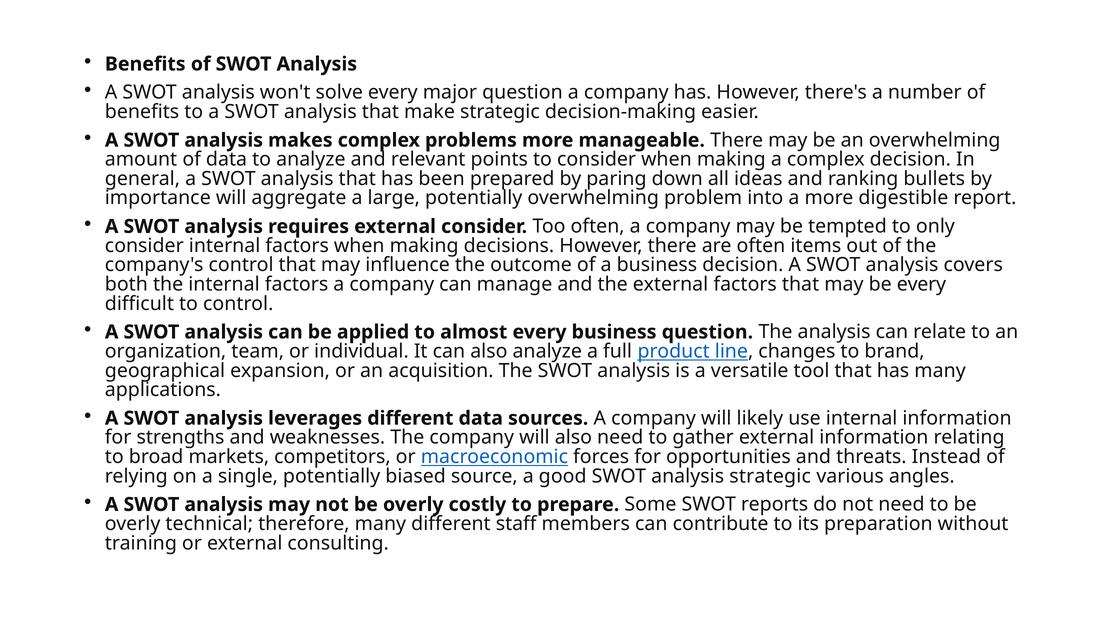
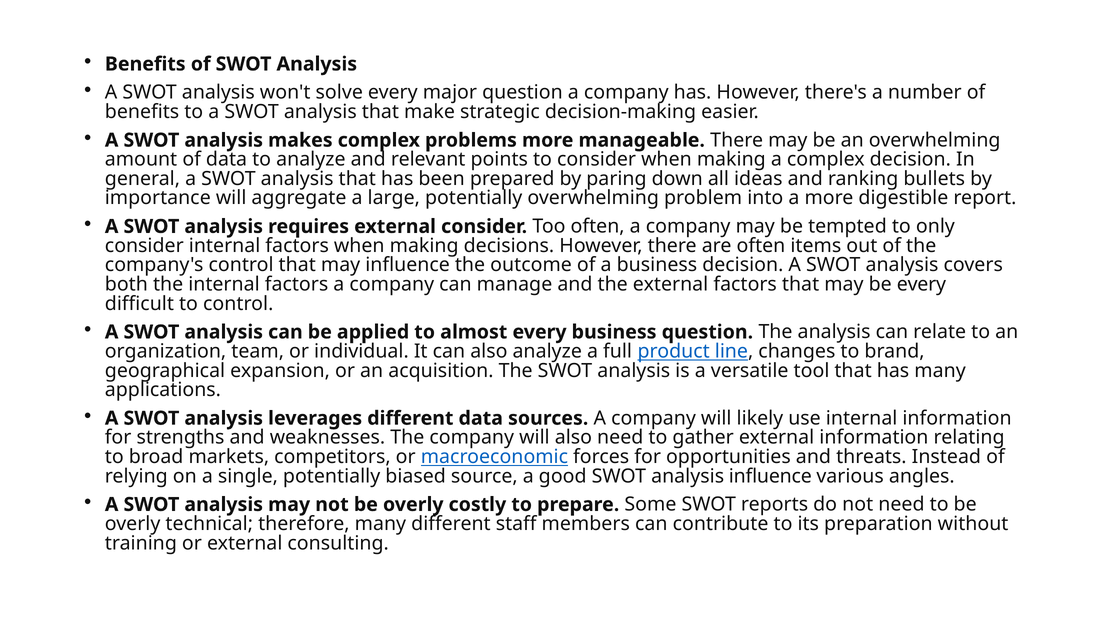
analysis strategic: strategic -> influence
